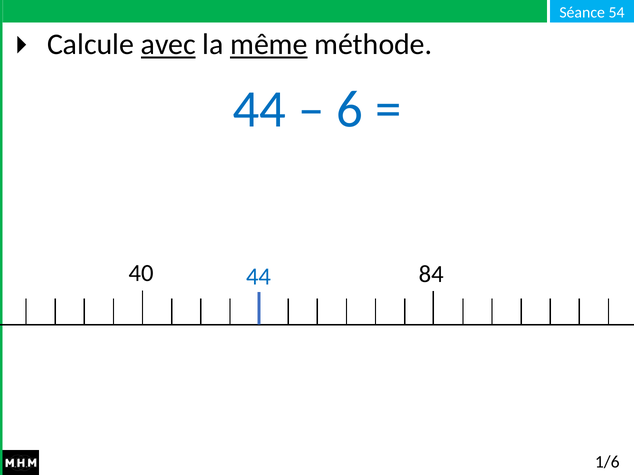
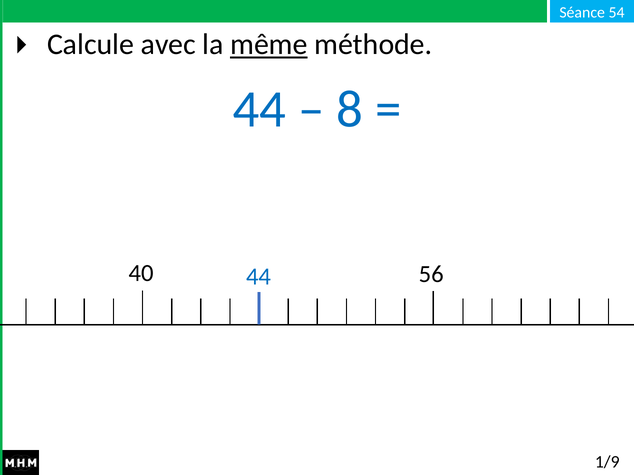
avec underline: present -> none
6: 6 -> 8
84: 84 -> 56
1/6: 1/6 -> 1/9
